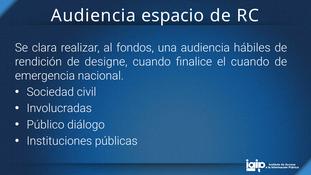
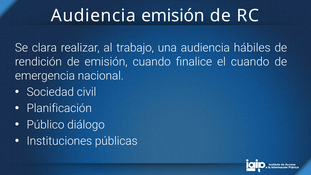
Audiencia espacio: espacio -> emisión
fondos: fondos -> trabajo
de designe: designe -> emisión
Involucradas: Involucradas -> Planificación
